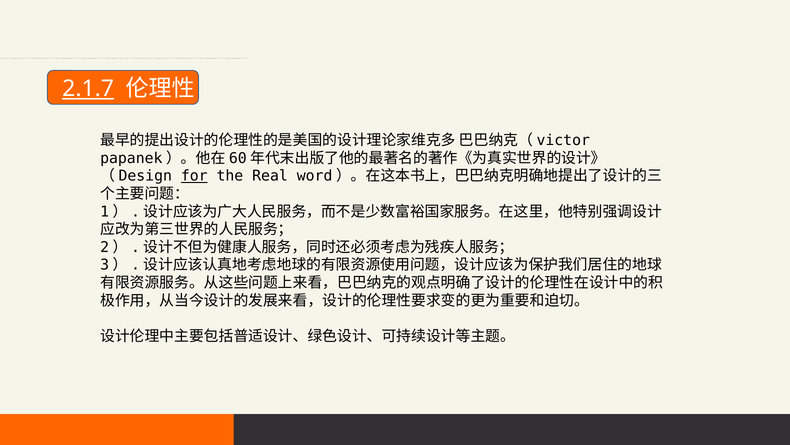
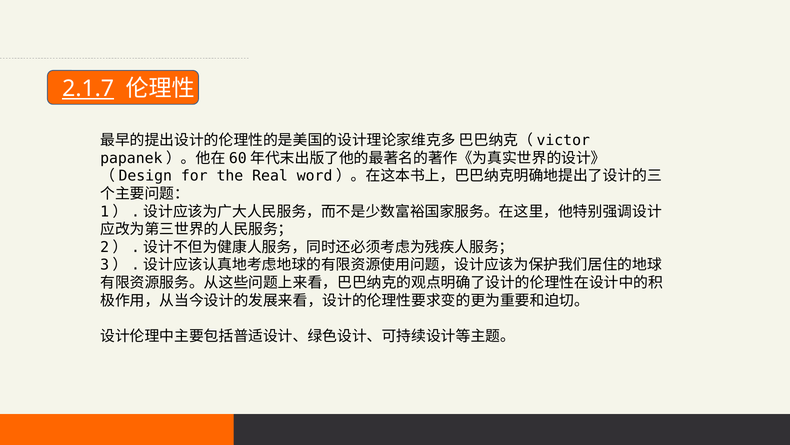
for underline: present -> none
